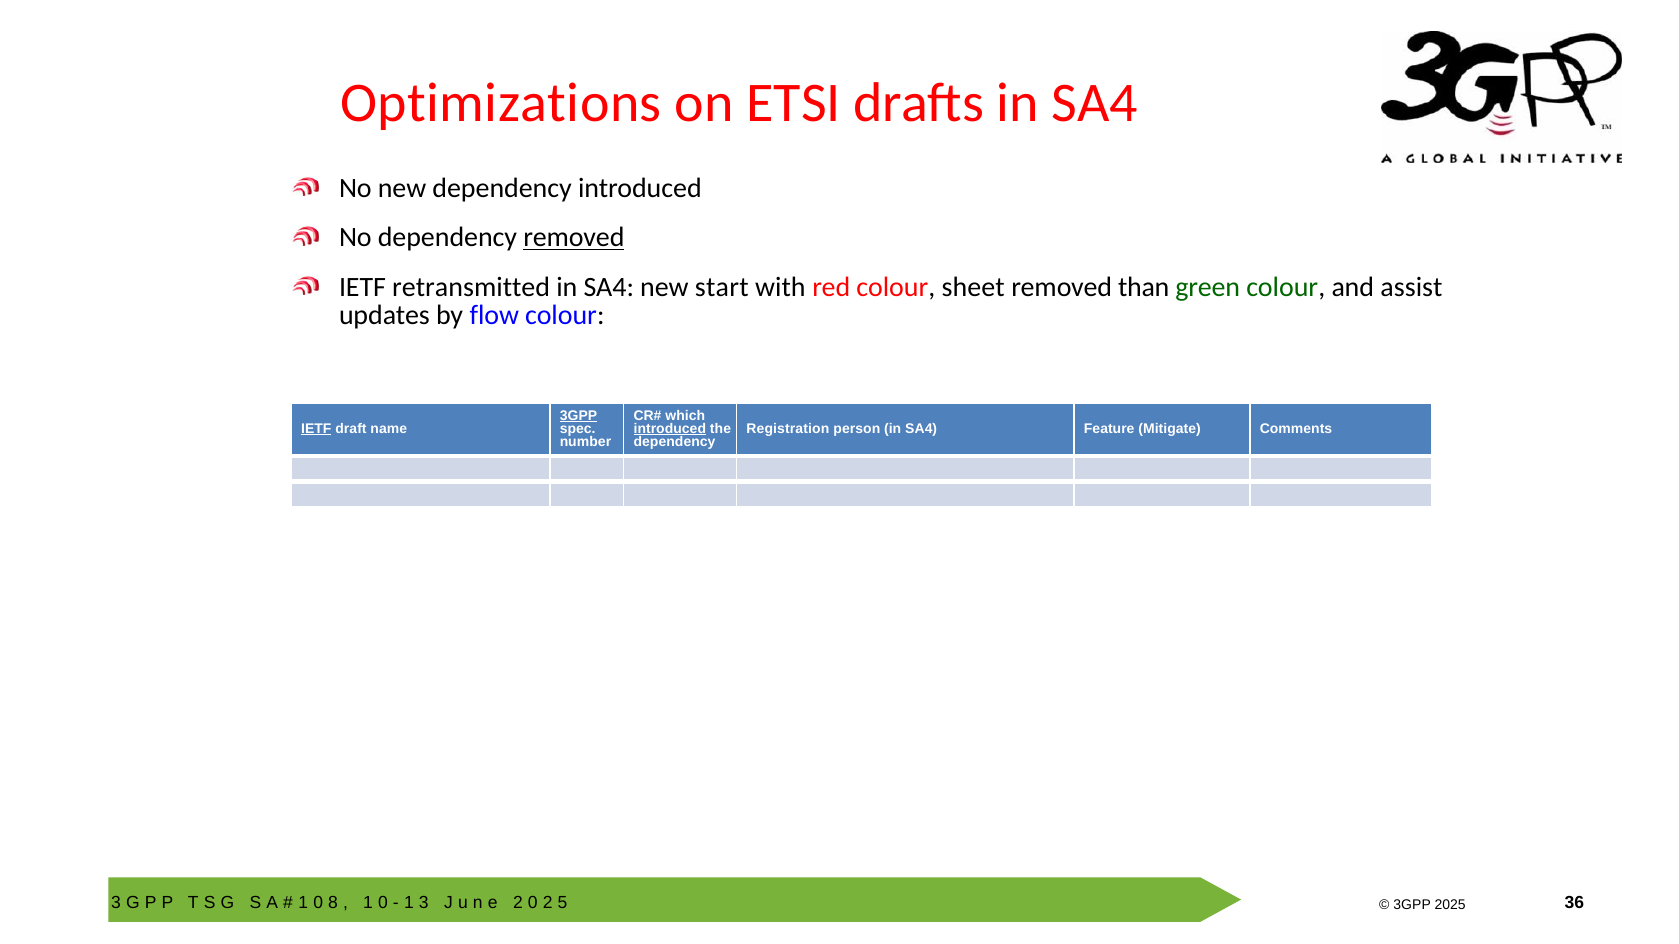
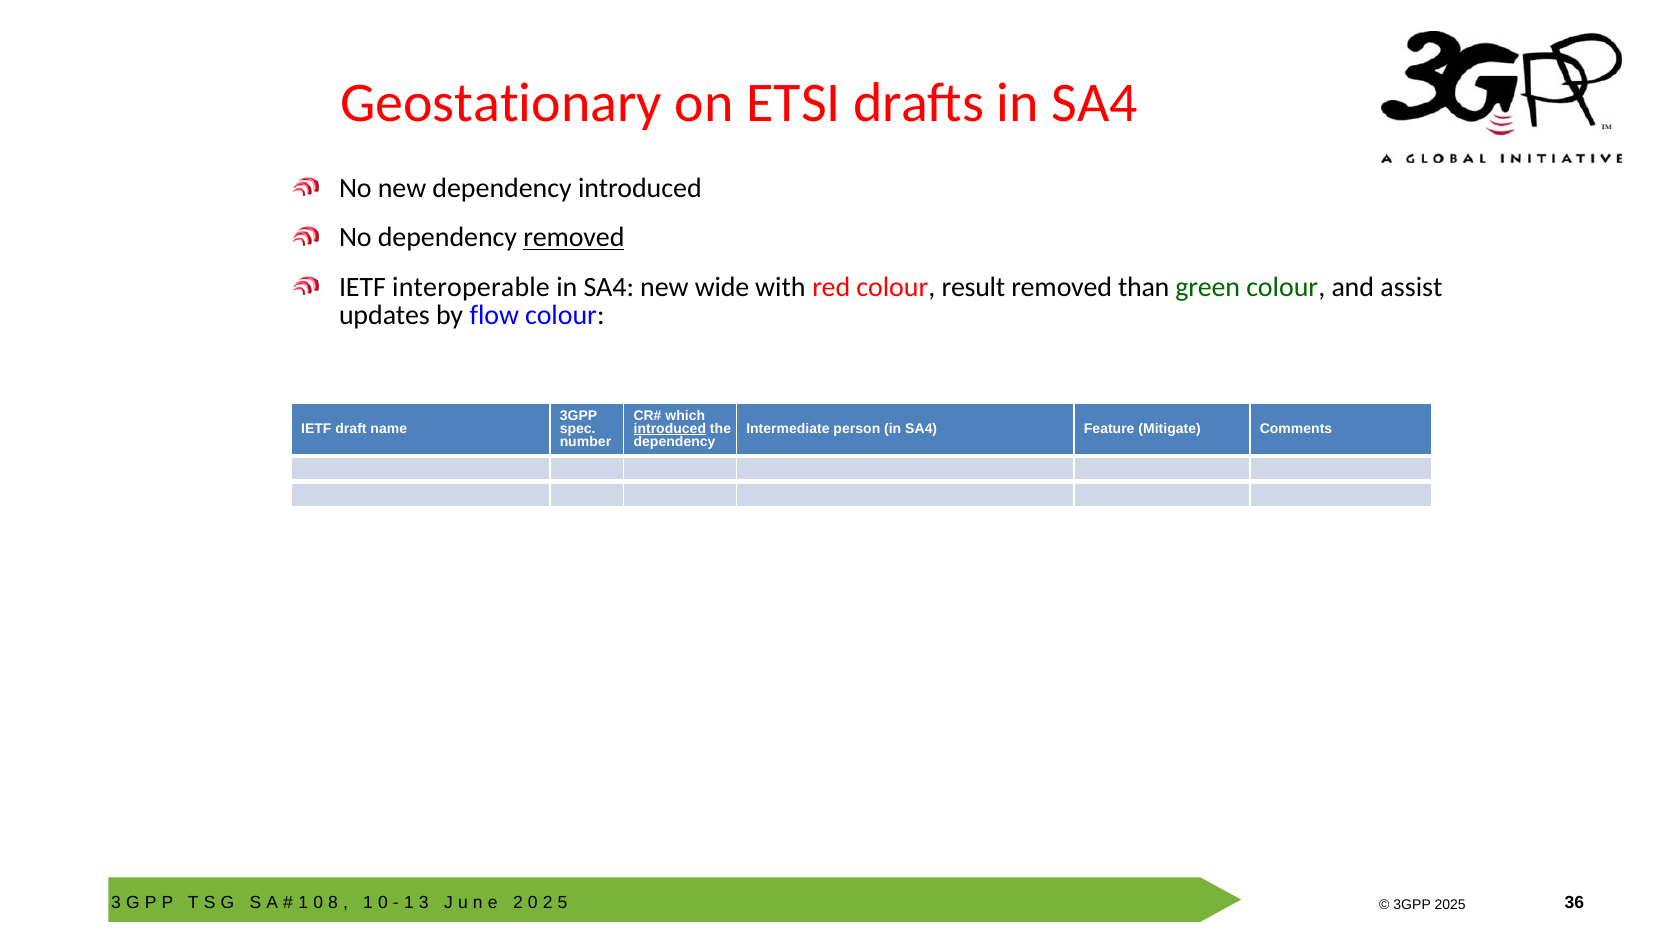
Optimizations: Optimizations -> Geostationary
retransmitted: retransmitted -> interoperable
start: start -> wide
sheet: sheet -> result
3GPP at (579, 416) underline: present -> none
IETF at (316, 429) underline: present -> none
Registration: Registration -> Intermediate
